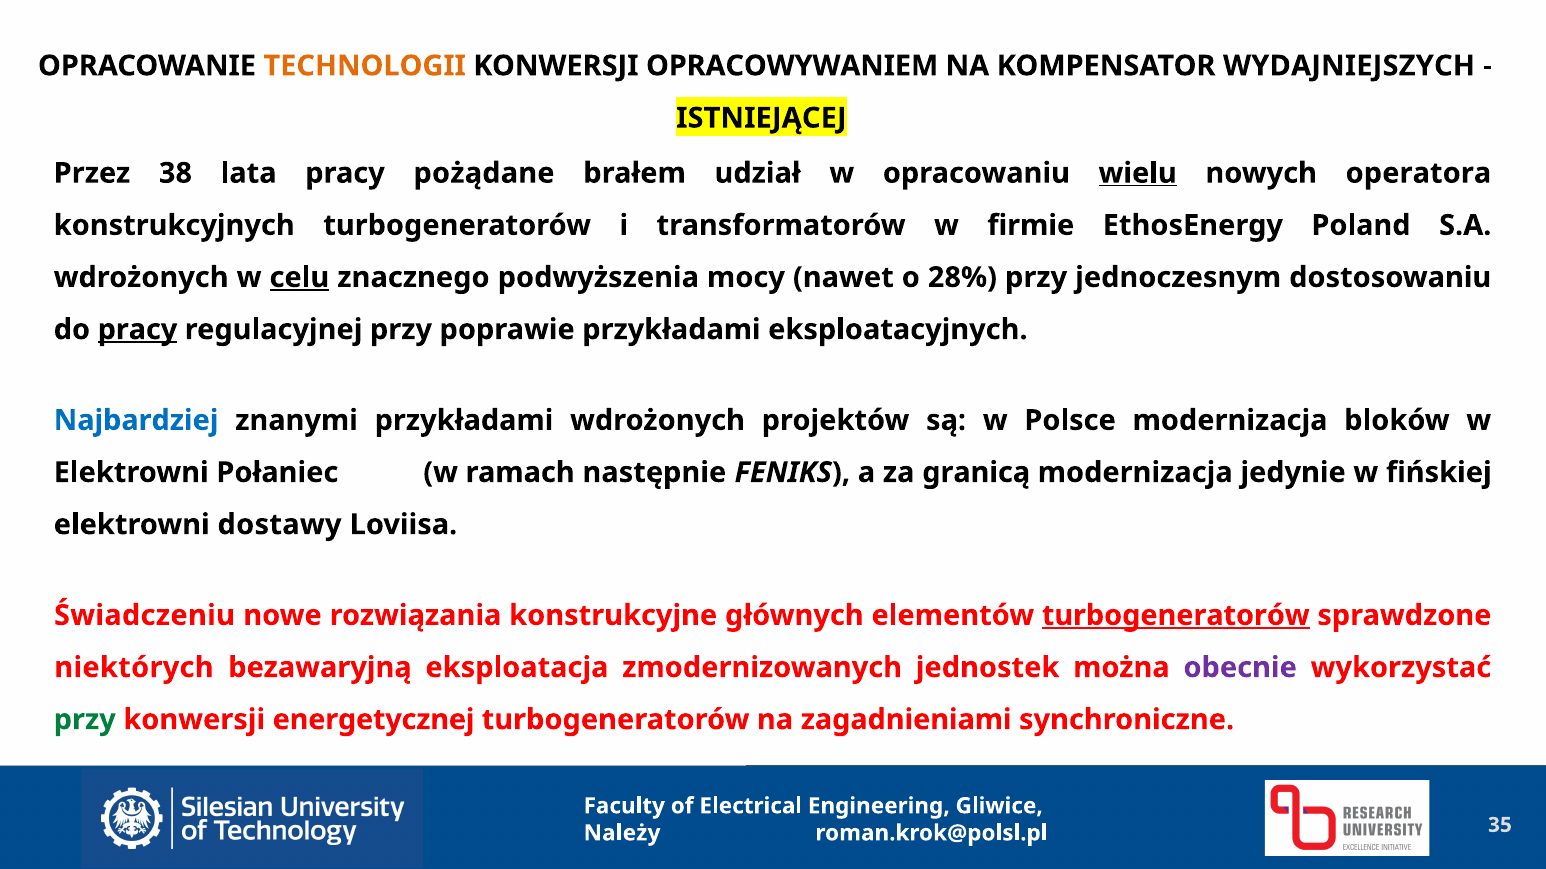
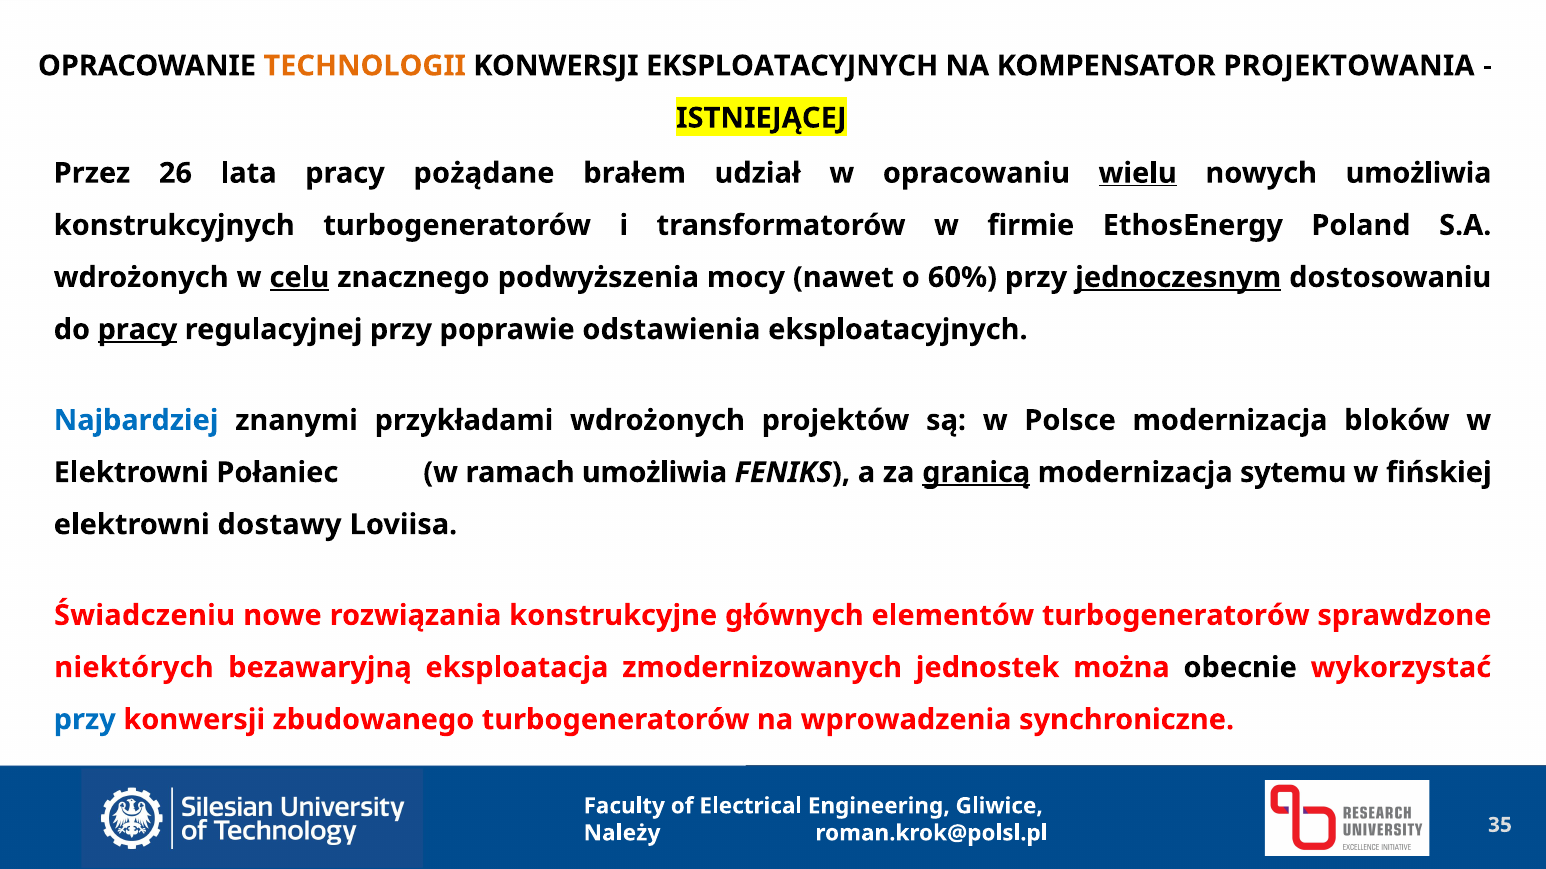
KONWERSJI OPRACOWYWANIEM: OPRACOWYWANIEM -> EKSPLOATACYJNYCH
WYDAJNIEJSZYCH: WYDAJNIEJSZYCH -> PROJEKTOWANIA
38: 38 -> 26
nowych operatora: operatora -> umożliwia
28%: 28% -> 60%
jednoczesnym underline: none -> present
poprawie przykładami: przykładami -> odstawienia
ramach następnie: następnie -> umożliwia
granicą underline: none -> present
jedynie: jedynie -> sytemu
turbogeneratorów at (1176, 616) underline: present -> none
obecnie colour: purple -> black
przy at (85, 720) colour: green -> blue
energetycznej: energetycznej -> zbudowanego
zagadnieniami: zagadnieniami -> wprowadzenia
